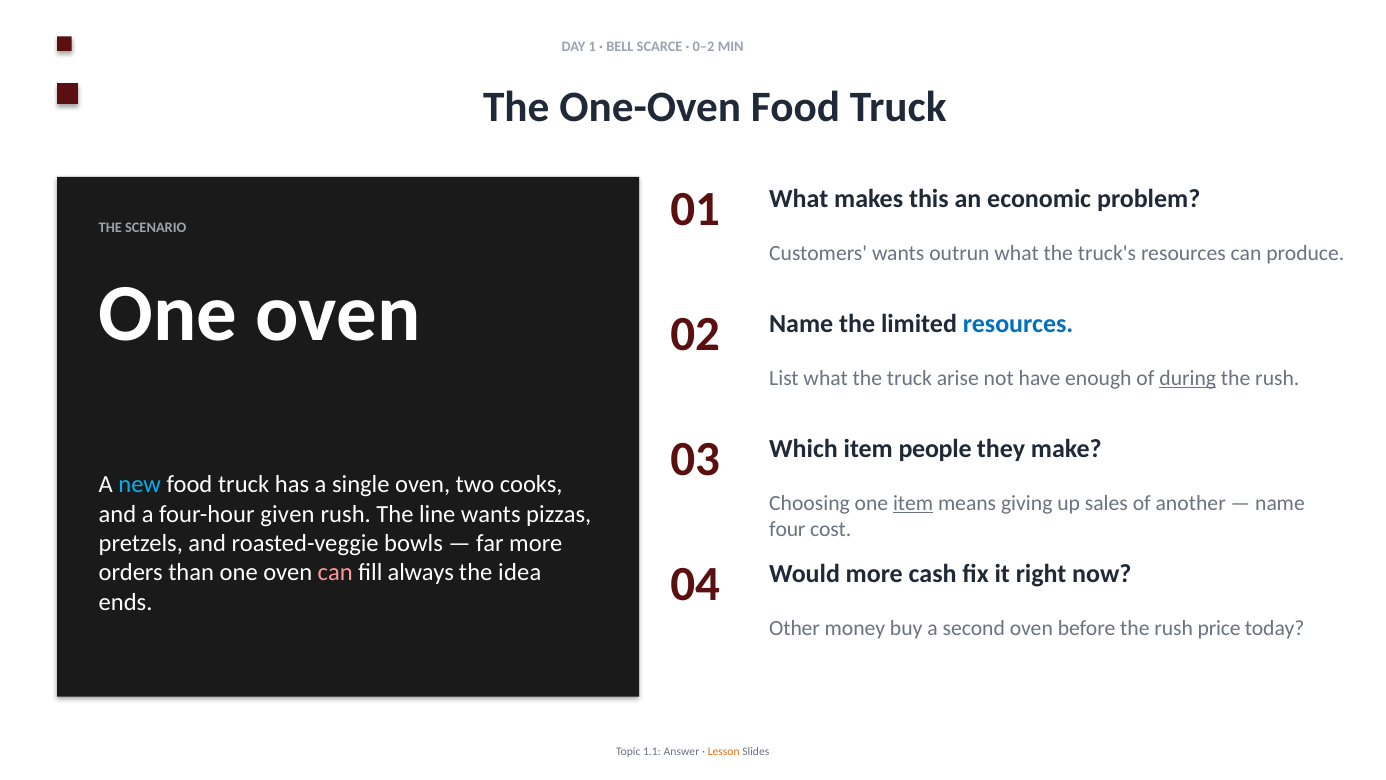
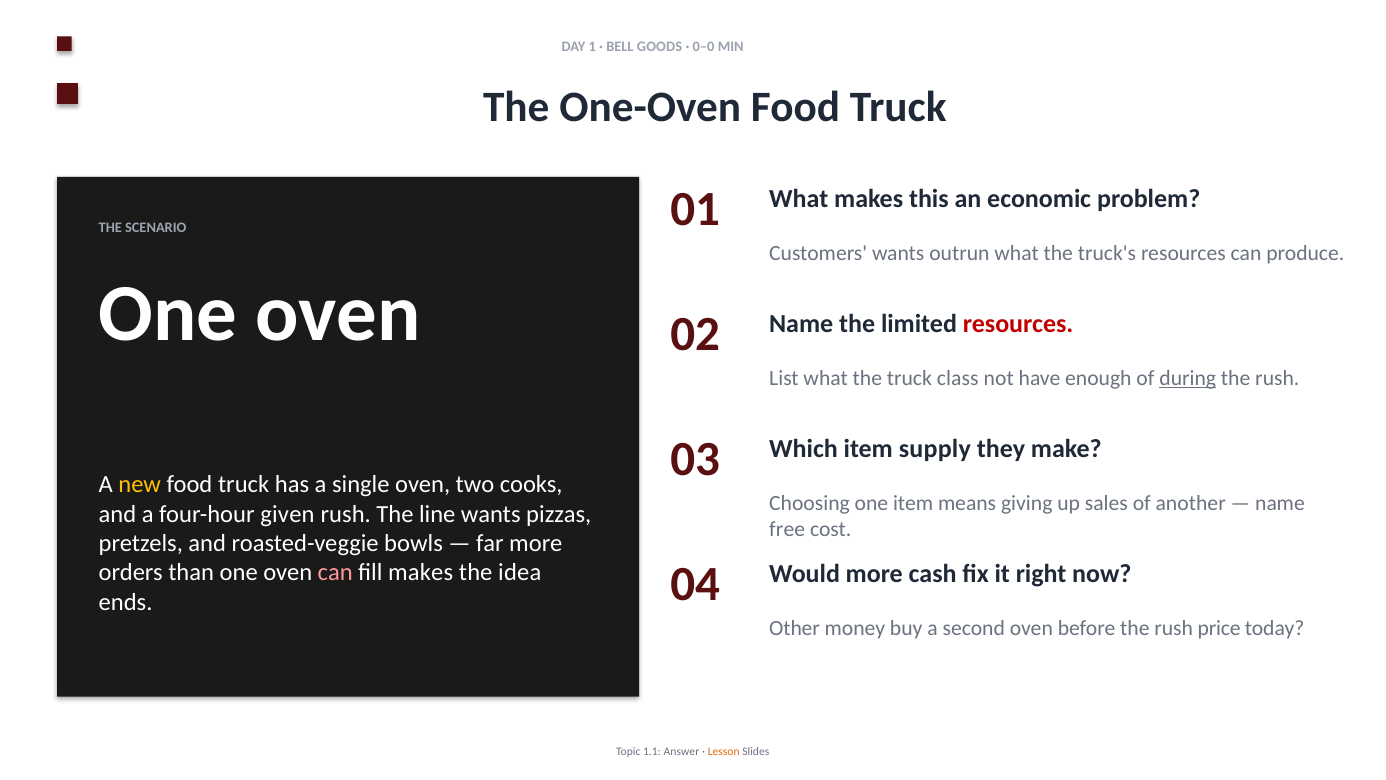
SCARCE: SCARCE -> GOODS
0–2: 0–2 -> 0–0
resources at (1018, 324) colour: blue -> red
arise: arise -> class
people: people -> supply
new colour: light blue -> yellow
item at (913, 503) underline: present -> none
four: four -> free
fill always: always -> makes
